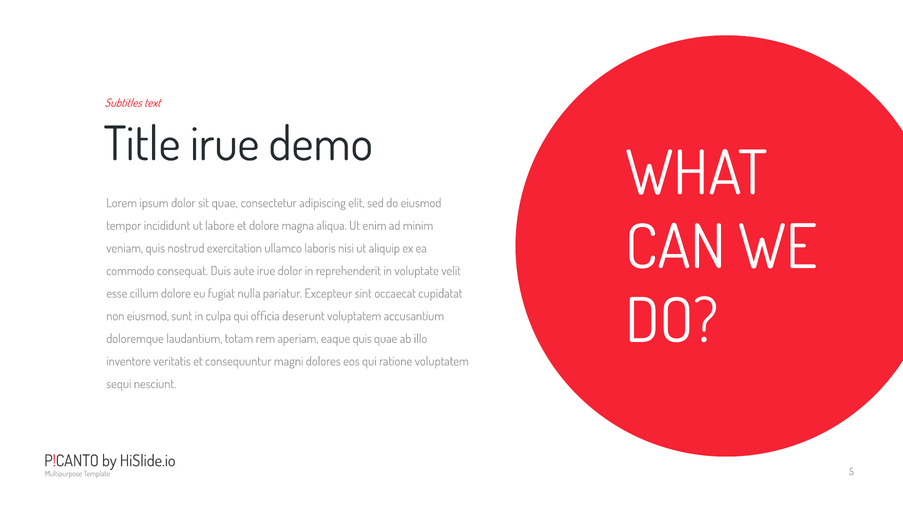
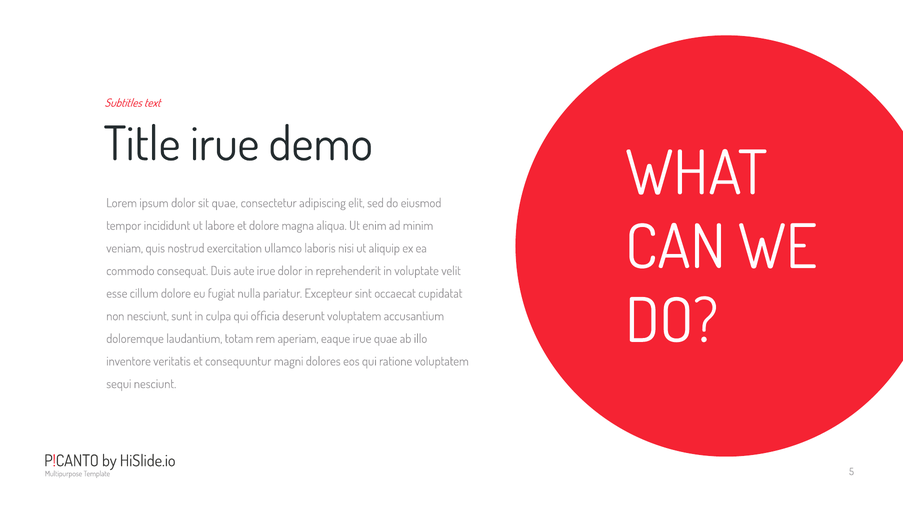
non eiusmod: eiusmod -> nesciunt
eaque quis: quis -> irue
